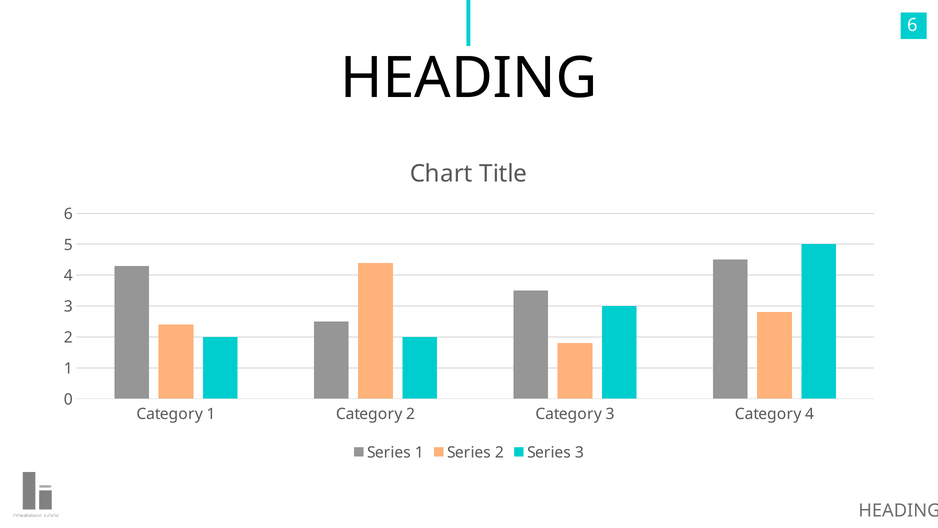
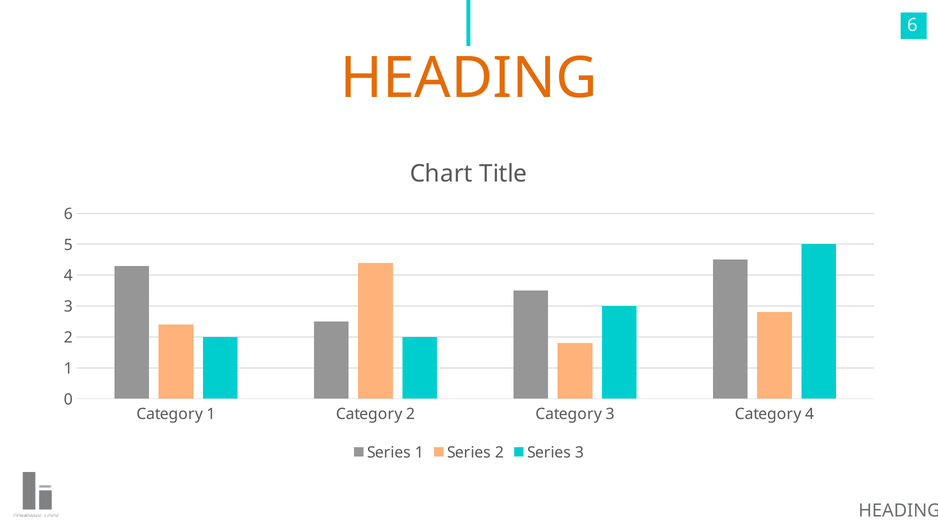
HEADING at (469, 78) colour: black -> orange
